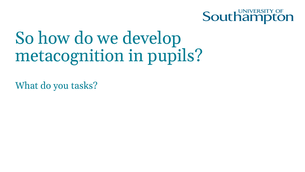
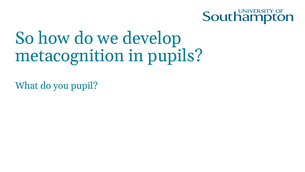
tasks: tasks -> pupil
